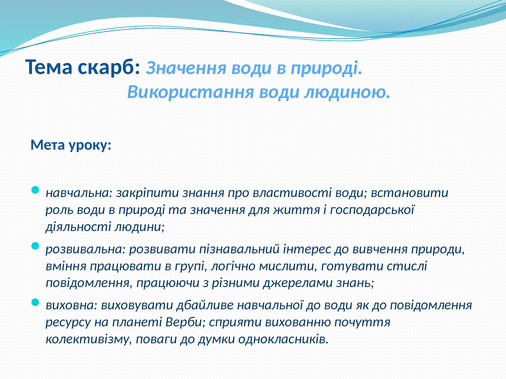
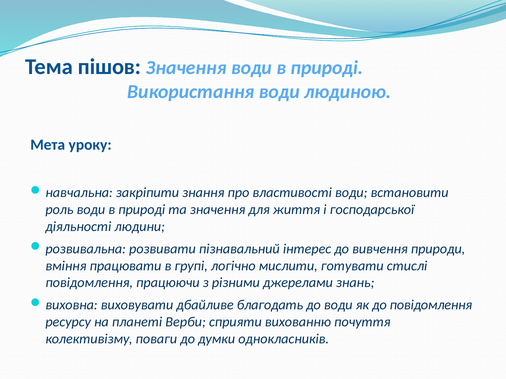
скарб: скарб -> пішов
навчальної: навчальної -> благодать
